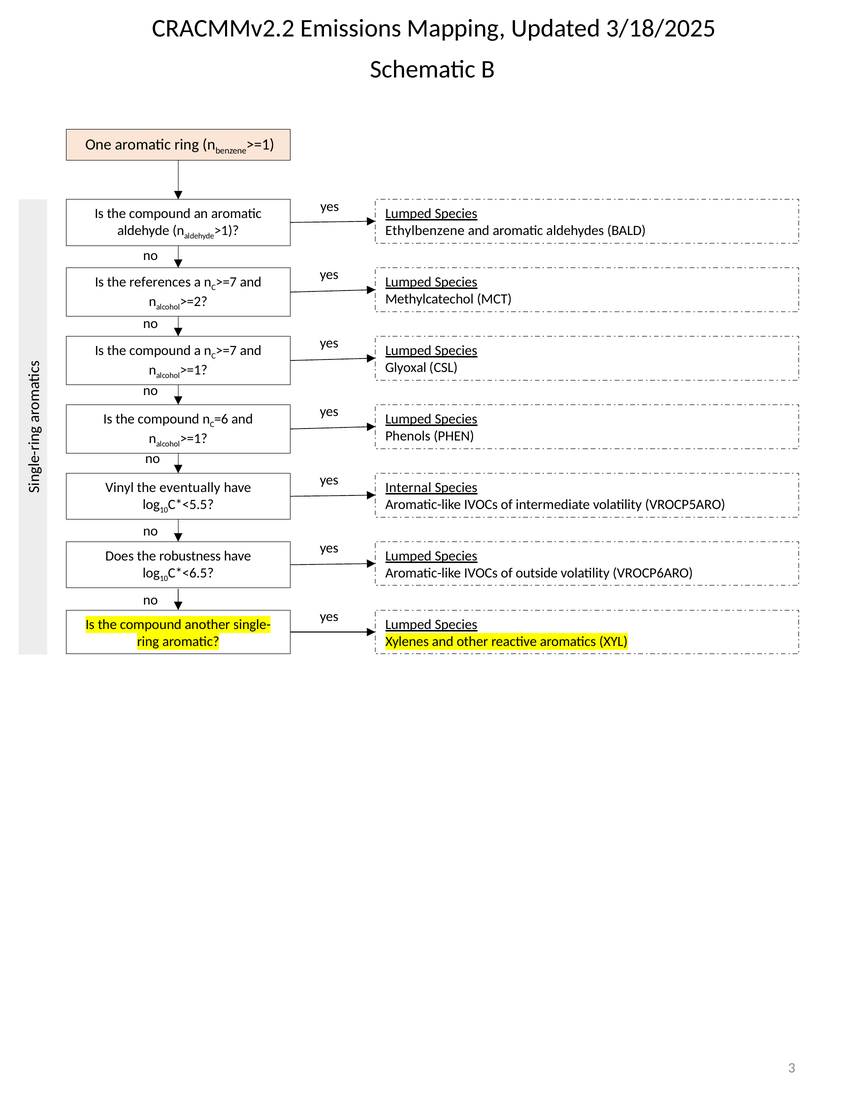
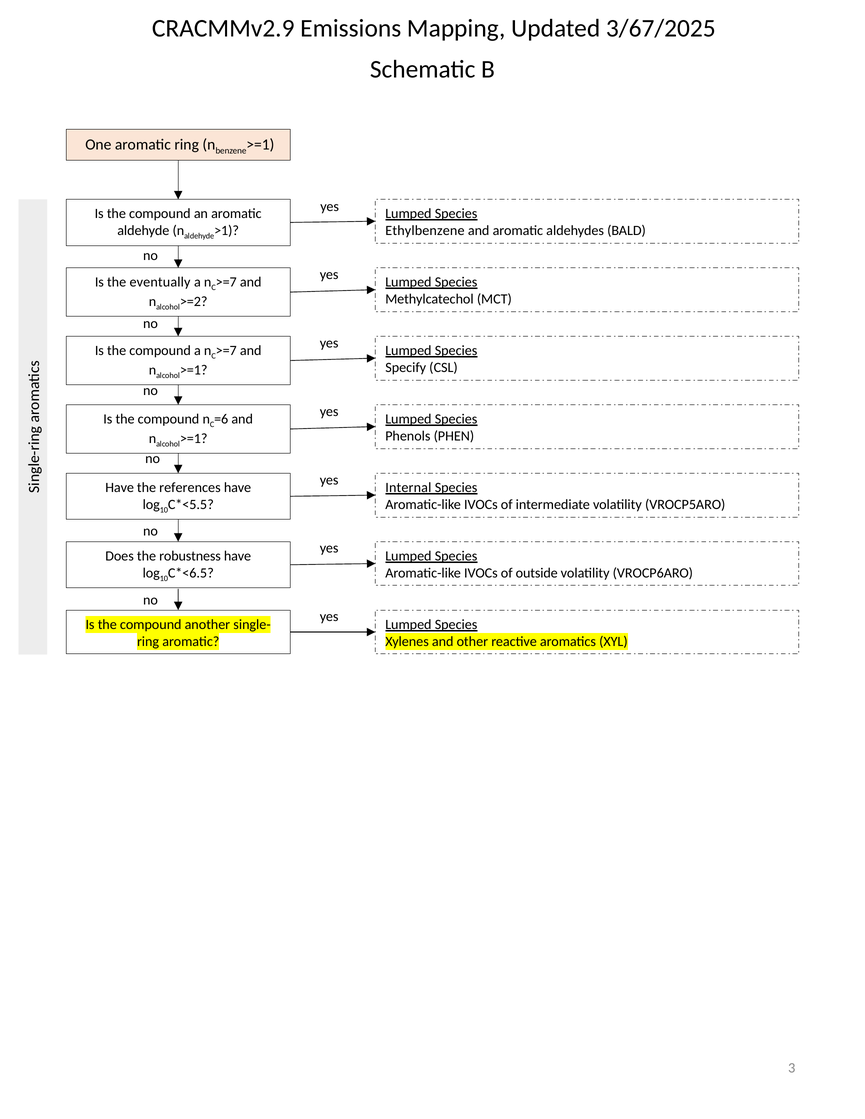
CRACMMv2.2: CRACMMv2.2 -> CRACMMv2.9
3/18/2025: 3/18/2025 -> 3/67/2025
references: references -> eventually
Glyoxal: Glyoxal -> Specify
Vinyl at (120, 488): Vinyl -> Have
eventually: eventually -> references
